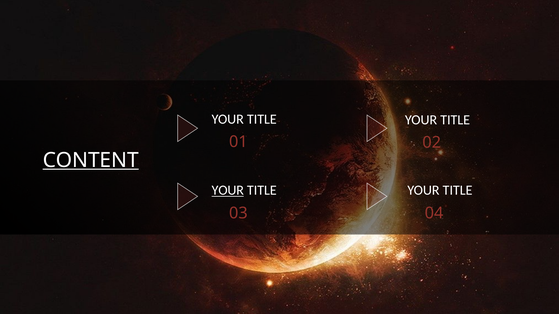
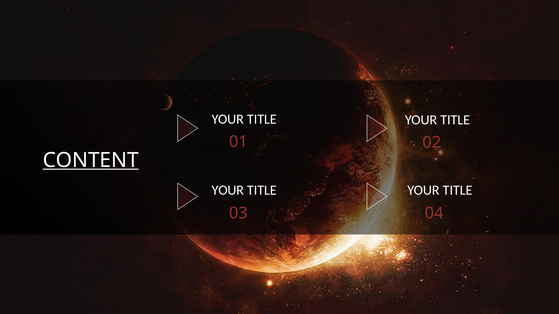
YOUR at (228, 191) underline: present -> none
